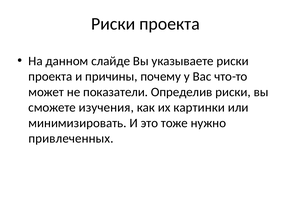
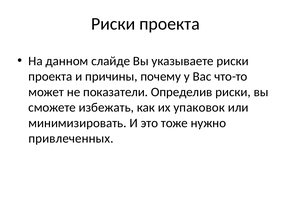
изучения: изучения -> избежать
картинки: картинки -> упаковок
